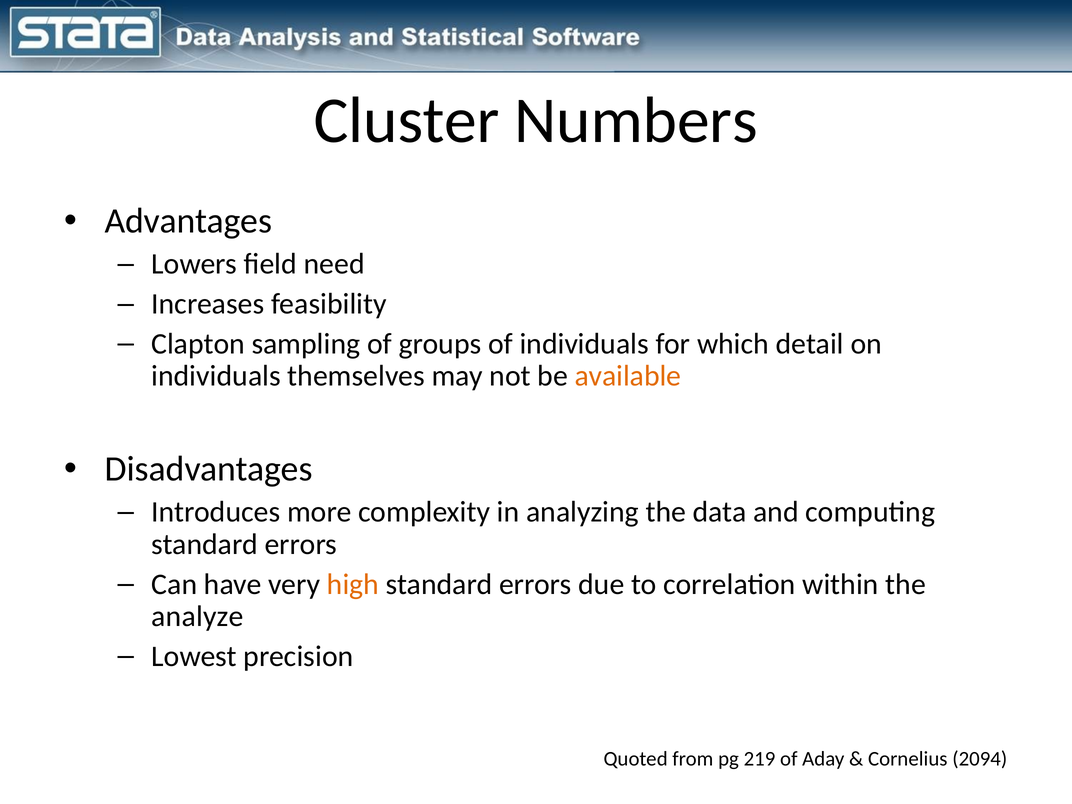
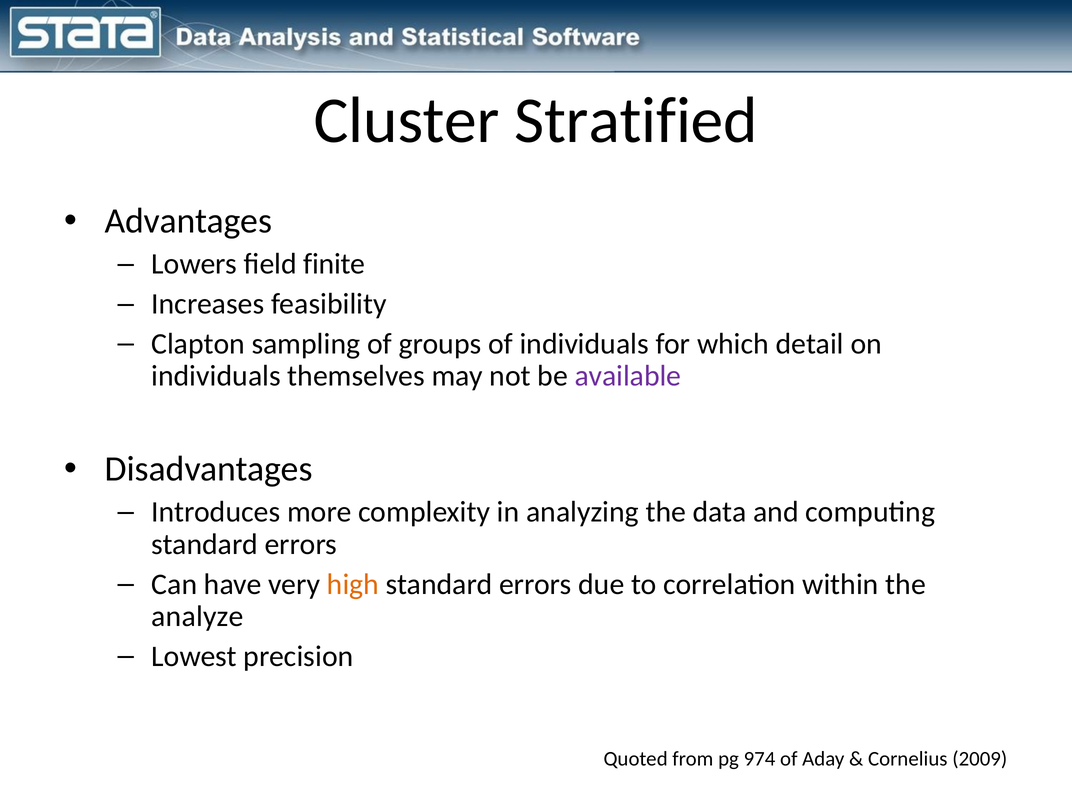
Numbers: Numbers -> Stratified
need: need -> finite
available colour: orange -> purple
219: 219 -> 974
2094: 2094 -> 2009
